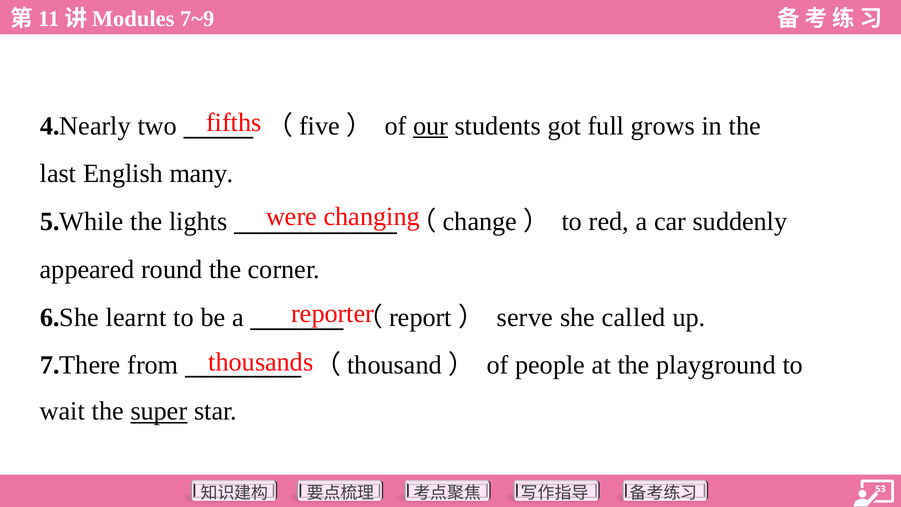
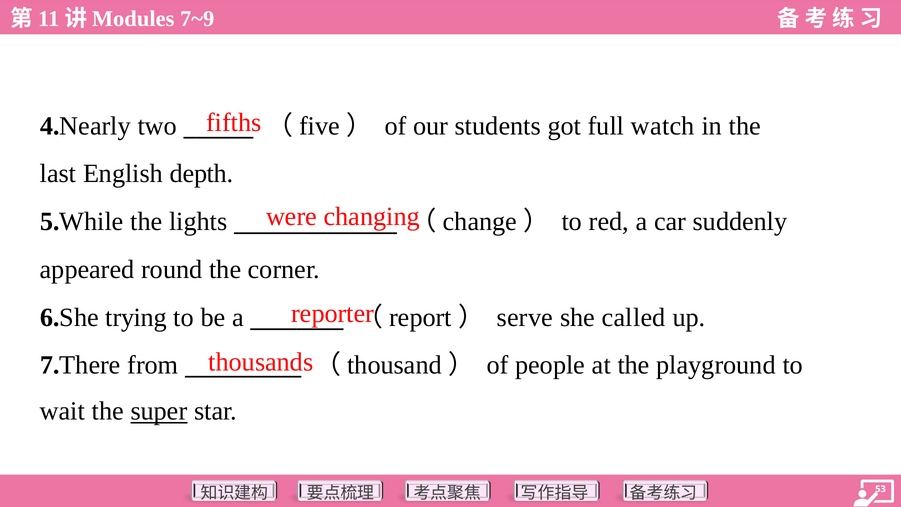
our underline: present -> none
grows: grows -> watch
many: many -> depth
learnt: learnt -> trying
